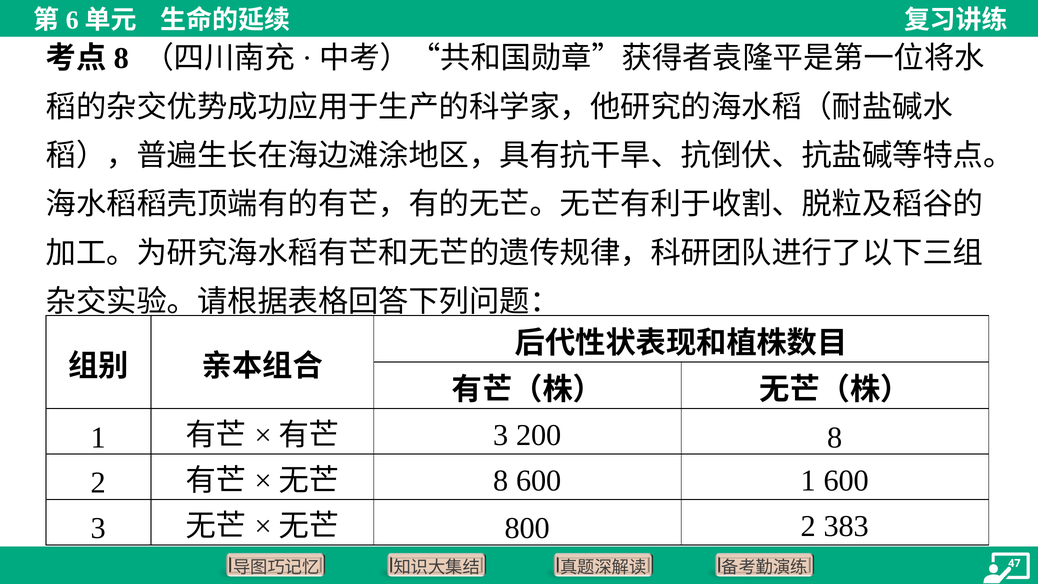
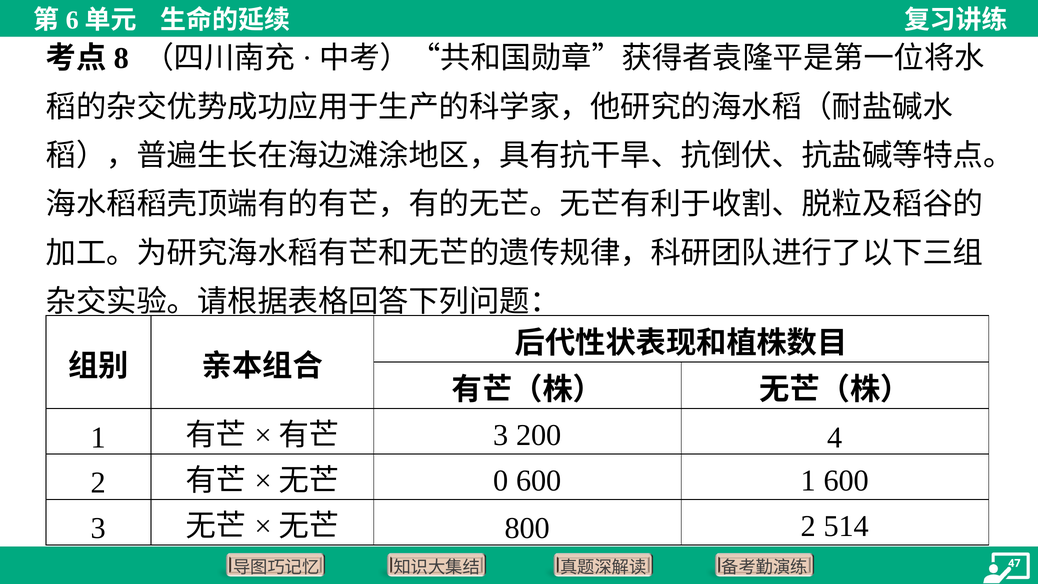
200 8: 8 -> 4
8 at (501, 481): 8 -> 0
383: 383 -> 514
